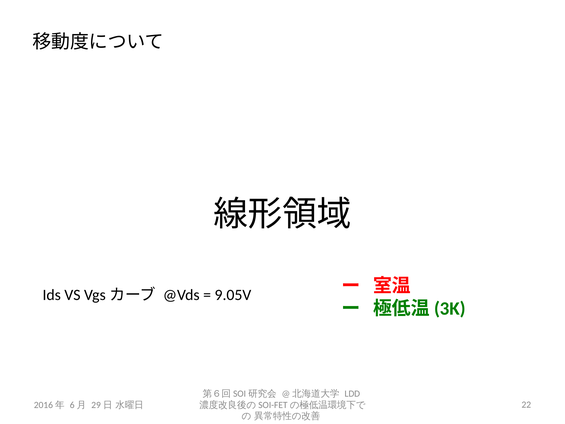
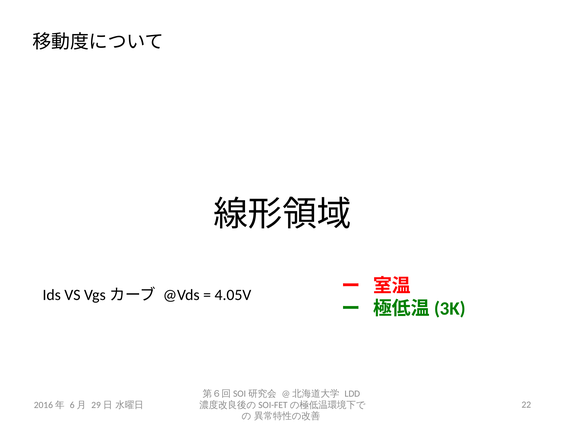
9.05V: 9.05V -> 4.05V
